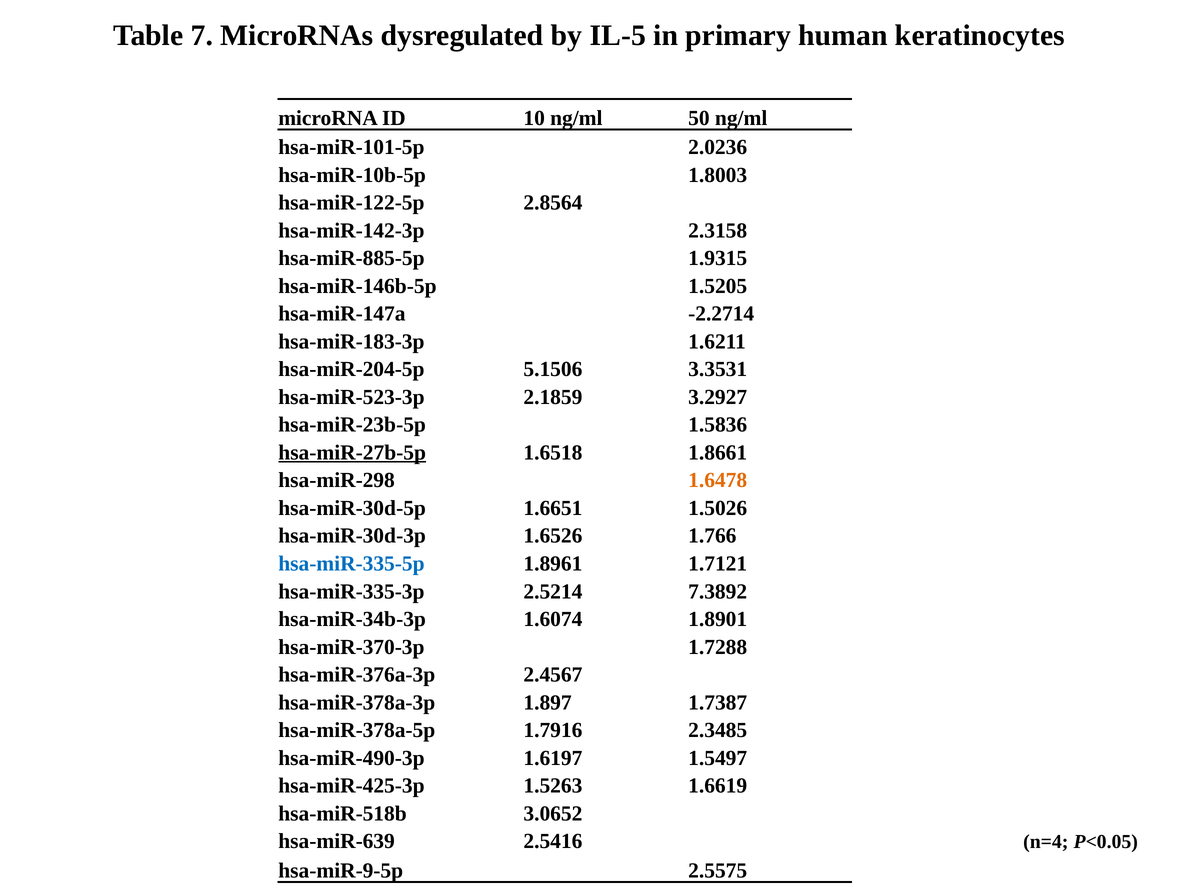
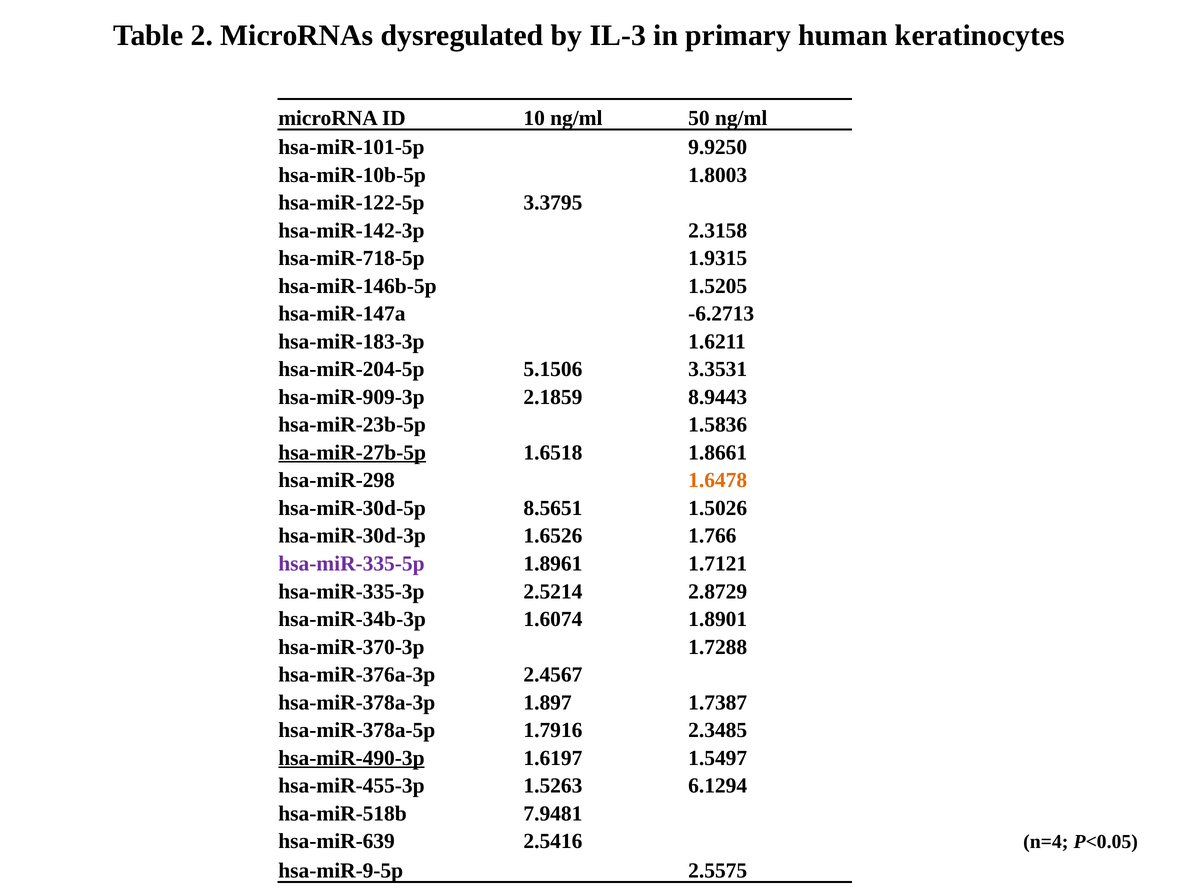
7: 7 -> 2
IL-5: IL-5 -> IL-3
2.0236: 2.0236 -> 9.9250
2.8564: 2.8564 -> 3.3795
hsa-miR-885-5p: hsa-miR-885-5p -> hsa-miR-718-5p
-2.2714: -2.2714 -> -6.2713
hsa-miR-523-3p: hsa-miR-523-3p -> hsa-miR-909-3p
3.2927: 3.2927 -> 8.9443
1.6651: 1.6651 -> 8.5651
hsa-miR-335-5p colour: blue -> purple
7.3892: 7.3892 -> 2.8729
hsa-miR-490-3p underline: none -> present
hsa-miR-425-3p: hsa-miR-425-3p -> hsa-miR-455-3p
1.6619: 1.6619 -> 6.1294
3.0652: 3.0652 -> 7.9481
